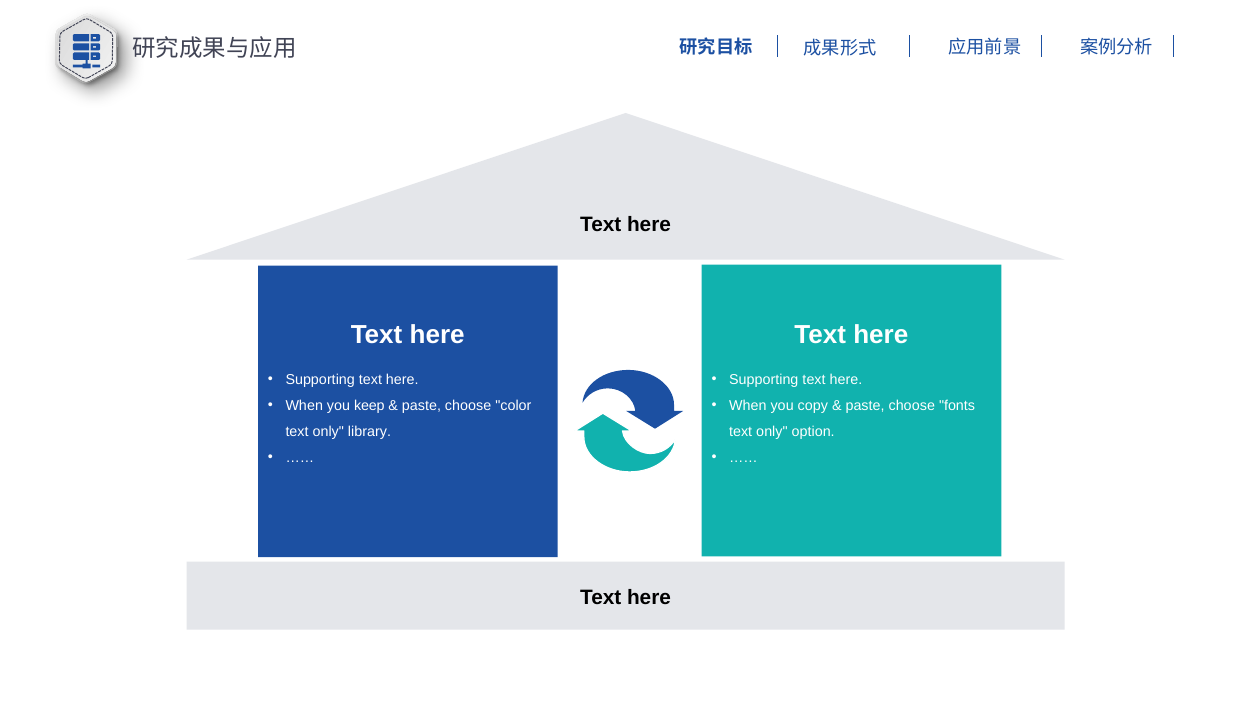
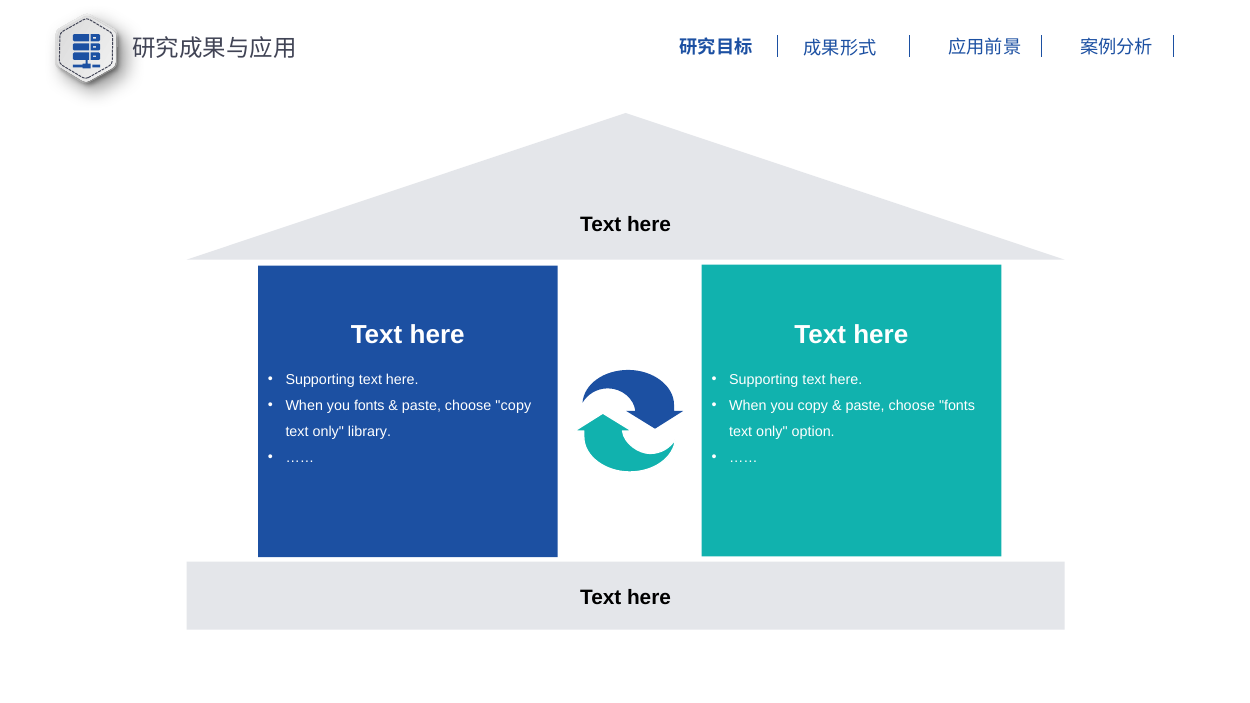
you keep: keep -> fonts
choose color: color -> copy
